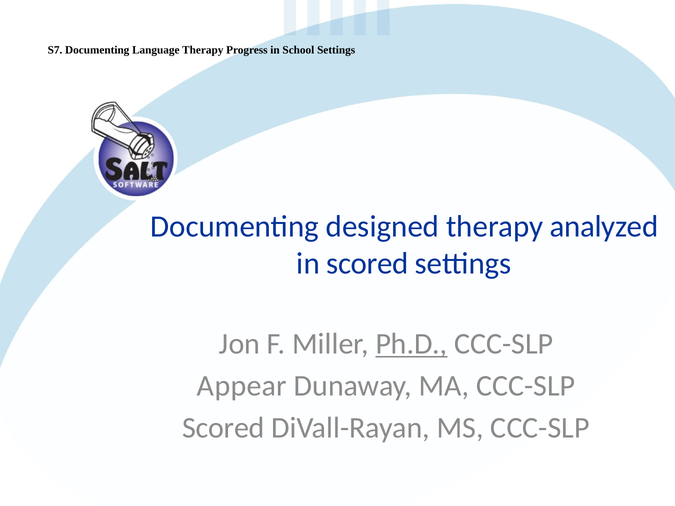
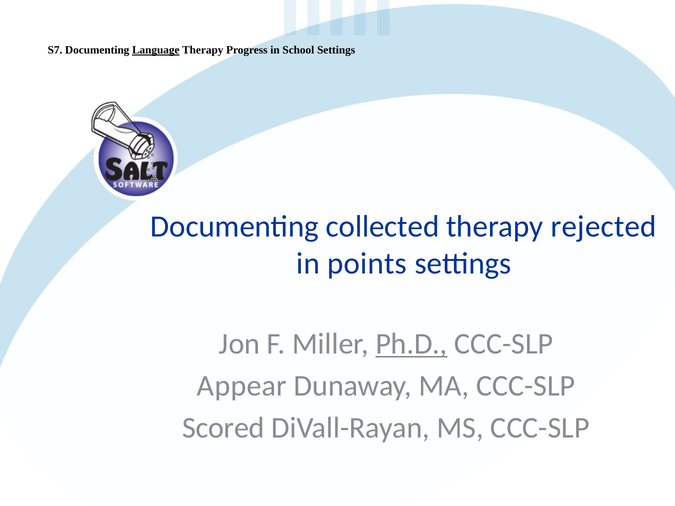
Language underline: none -> present
designed: designed -> collected
analyzed: analyzed -> rejected
in scored: scored -> points
